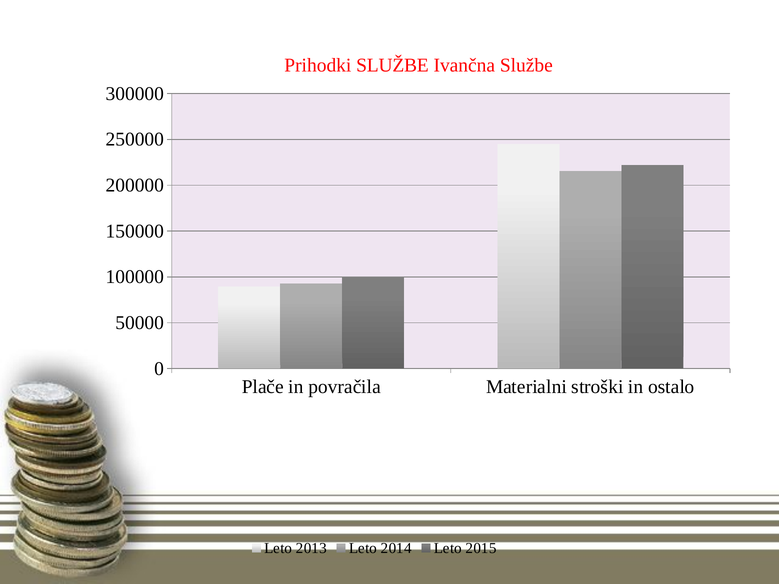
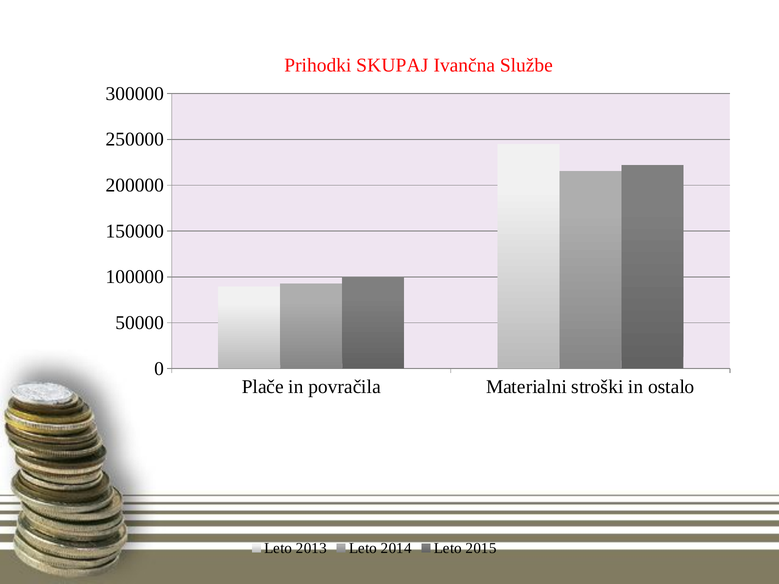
Prihodki SLUŽBE: SLUŽBE -> SKUPAJ
